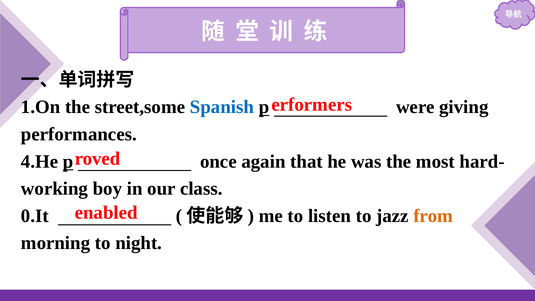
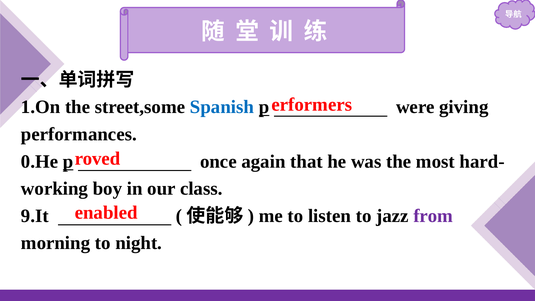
4.He: 4.He -> 0.He
0.It: 0.It -> 9.It
from colour: orange -> purple
